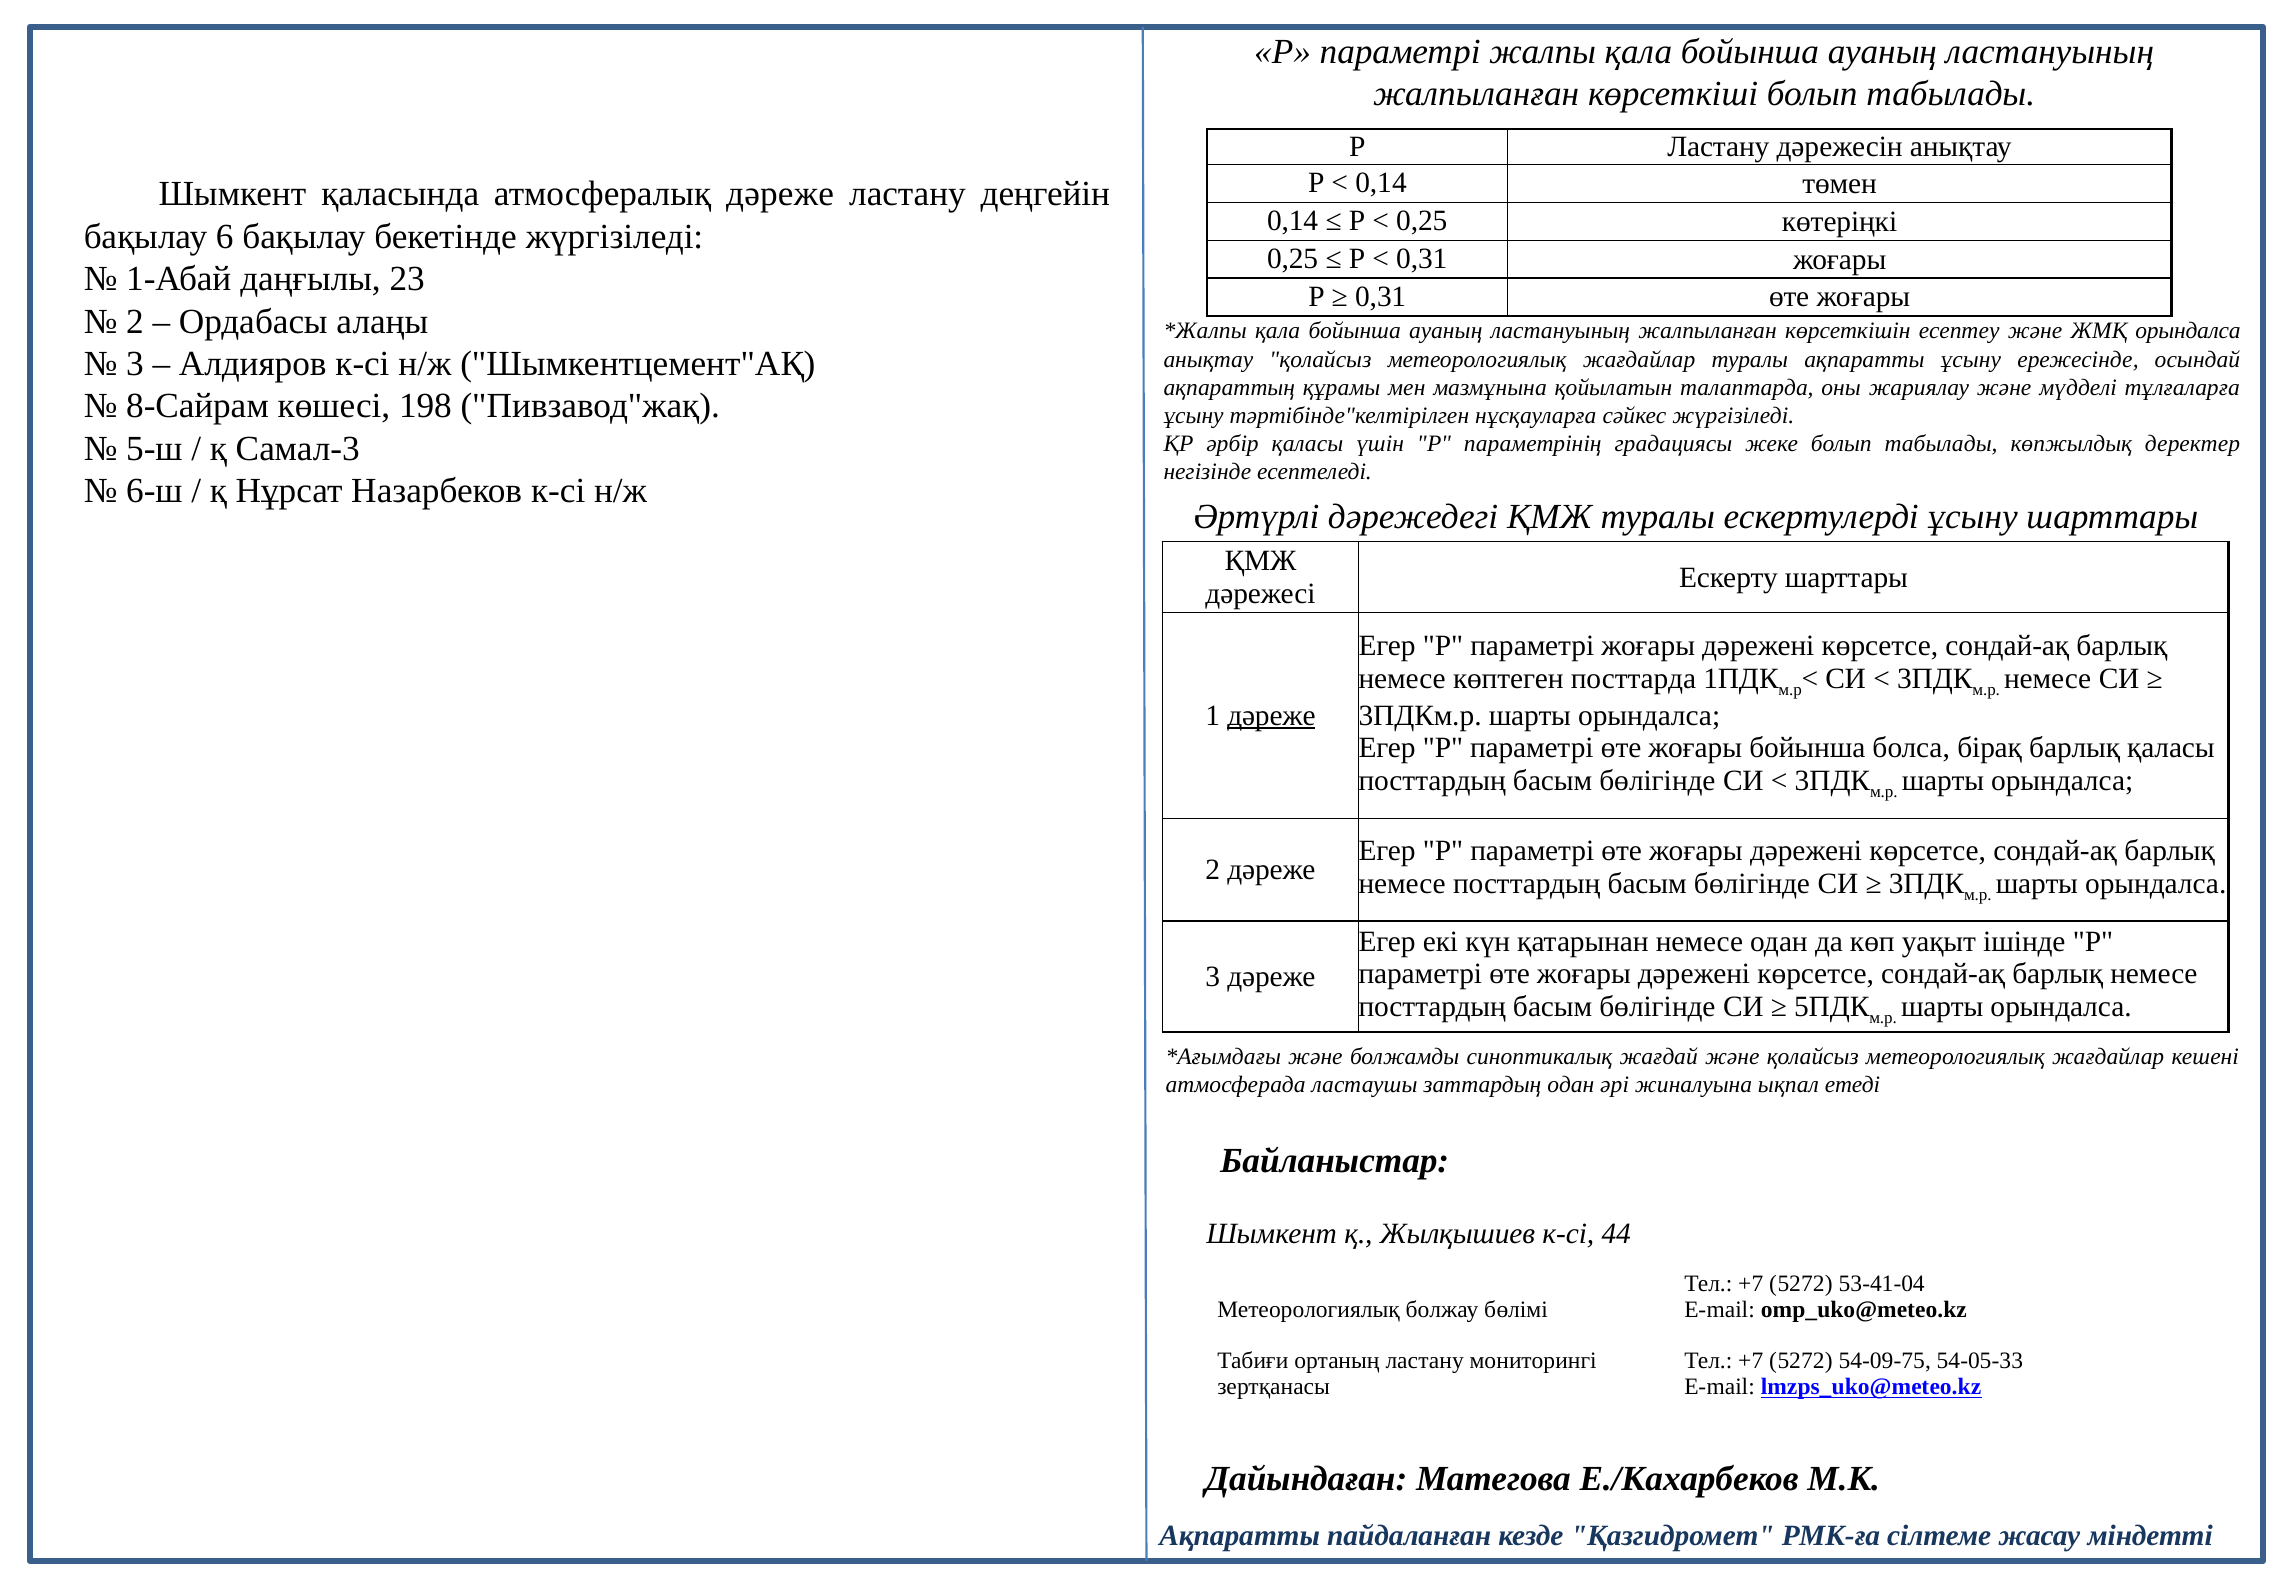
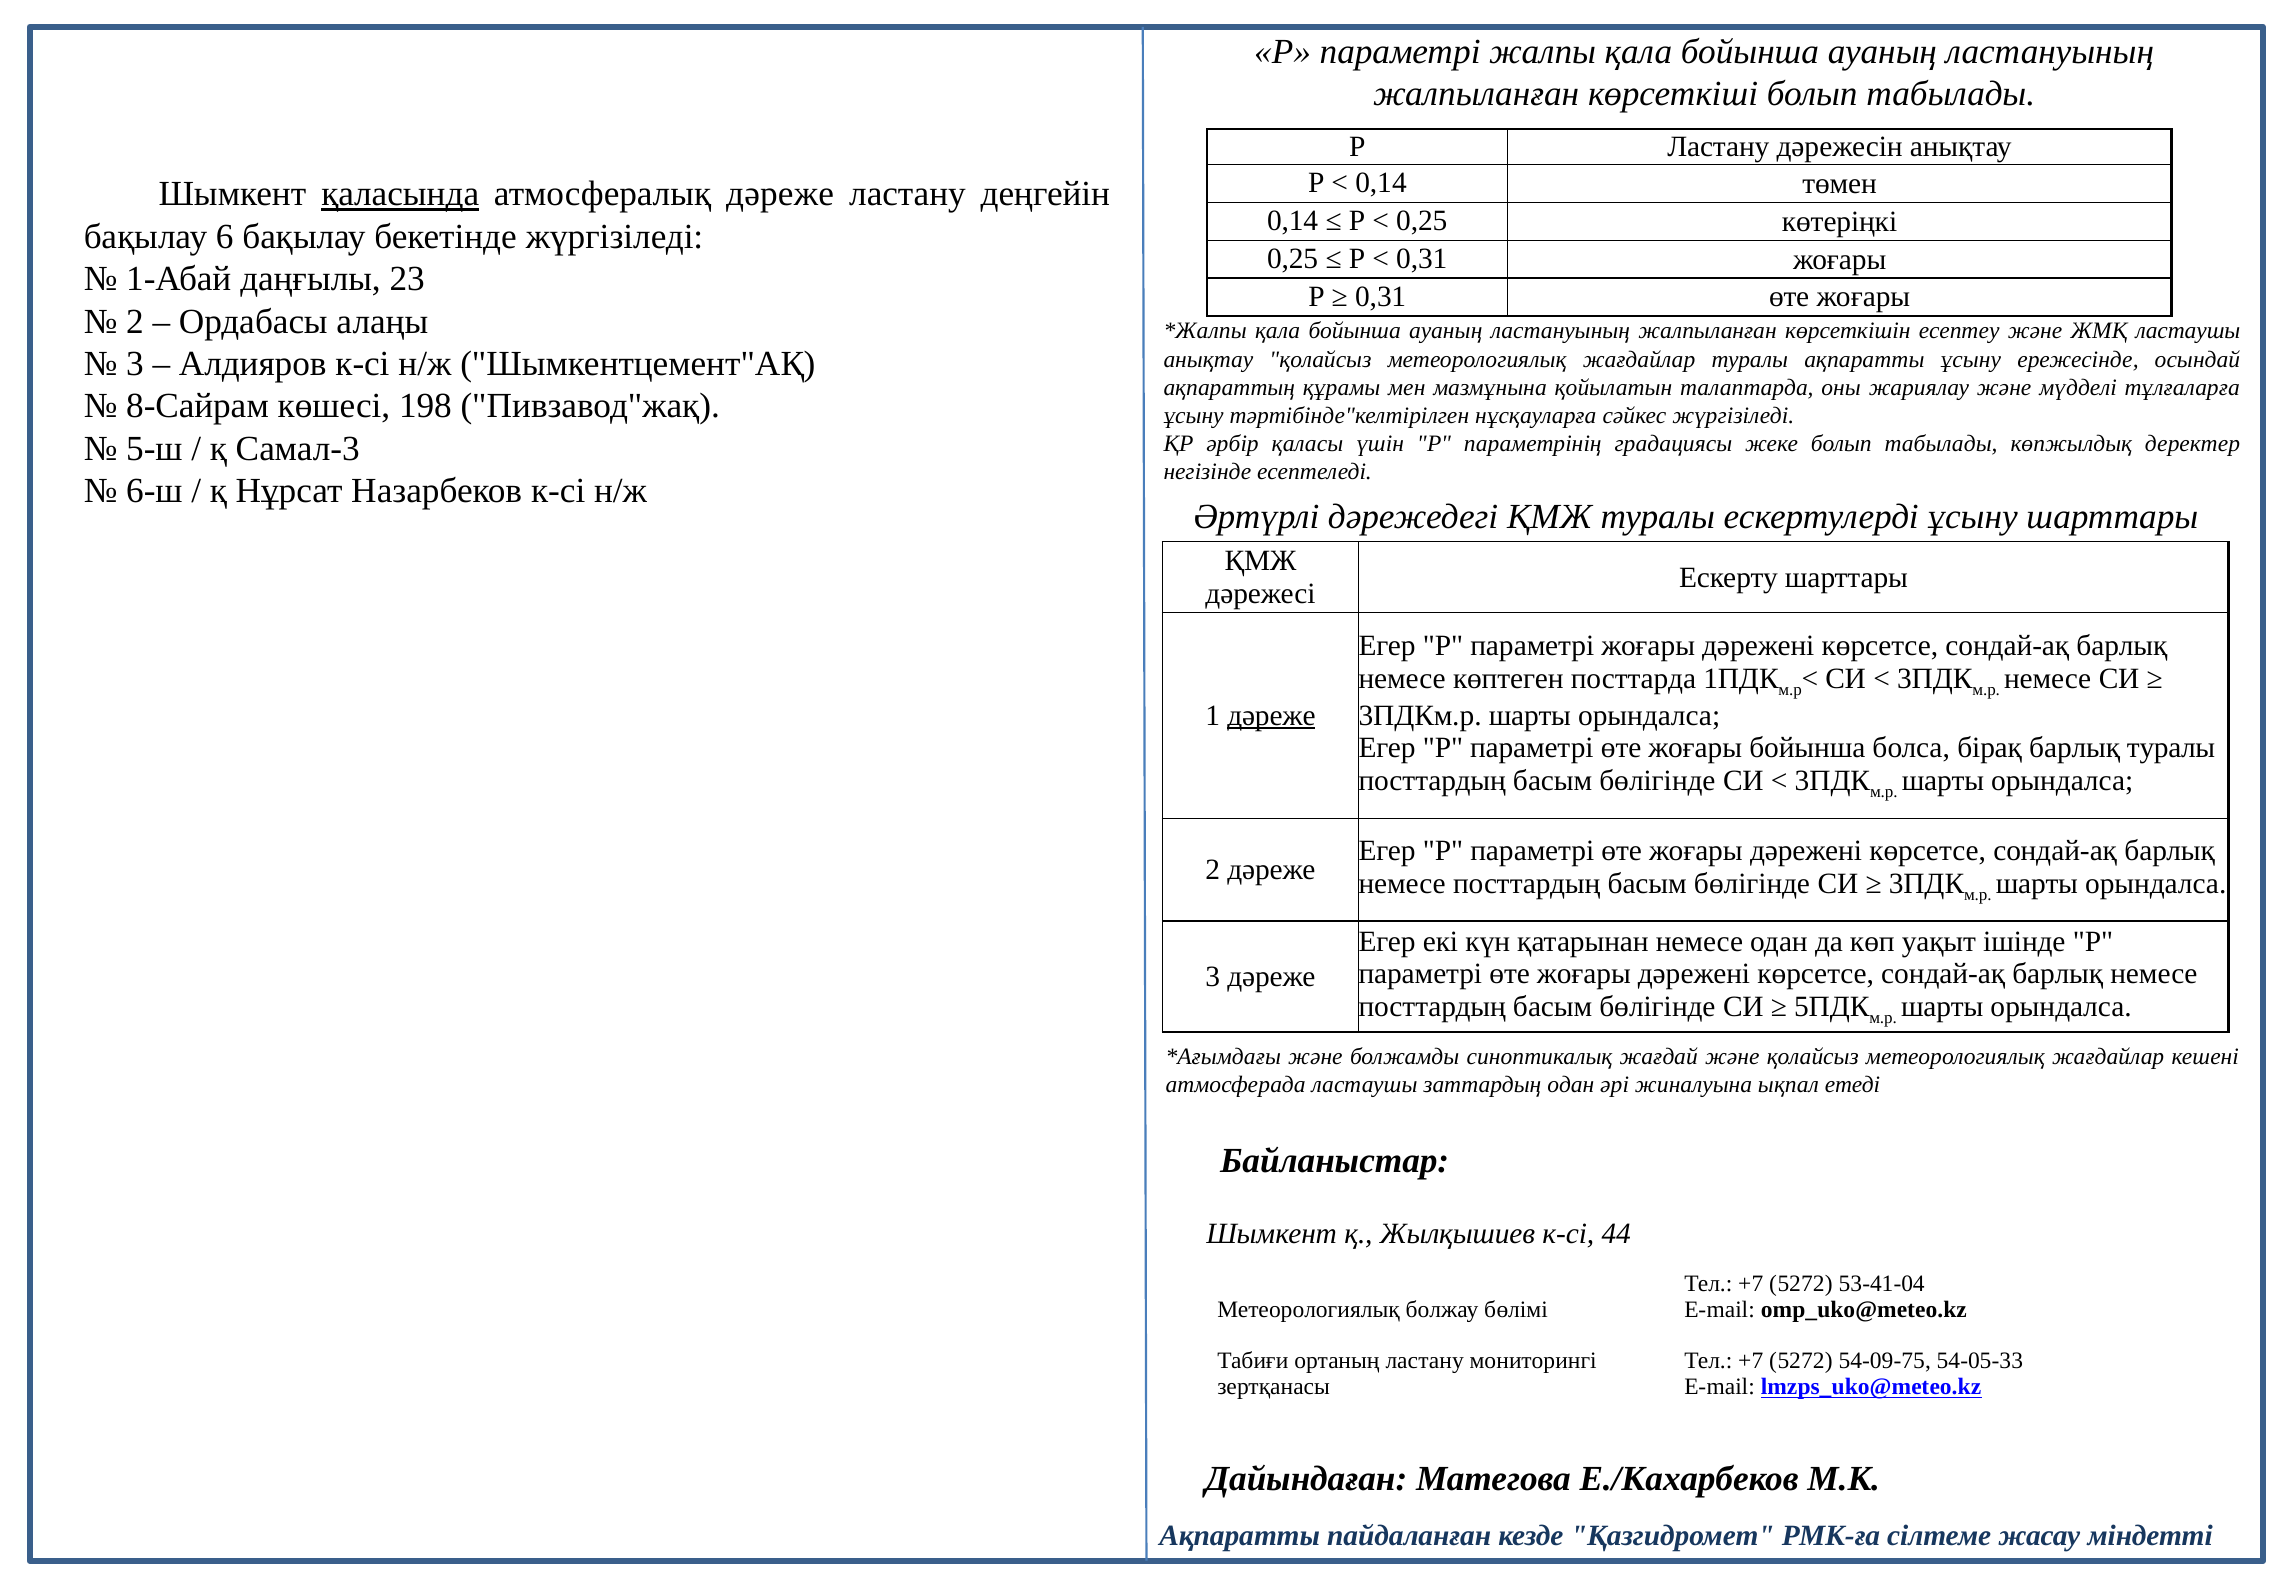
қаласында underline: none -> present
ЖМҚ орындалса: орындалса -> ластаушы
барлық қаласы: қаласы -> туралы
